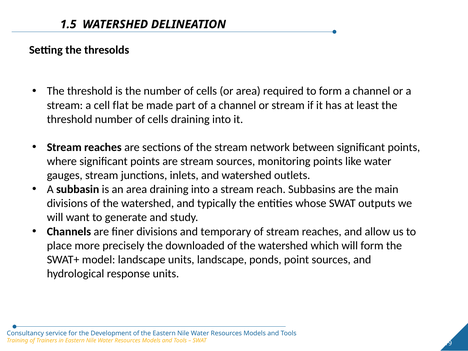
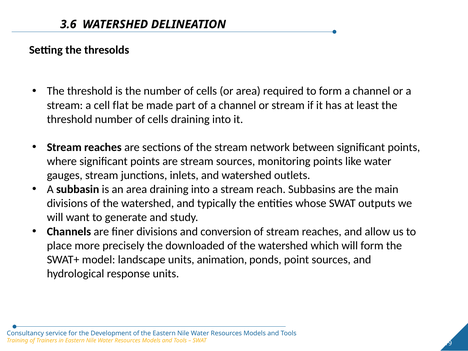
1.5: 1.5 -> 3.6
temporary: temporary -> conversion
units landscape: landscape -> animation
